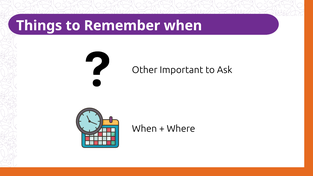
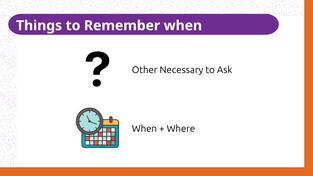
Important: Important -> Necessary
